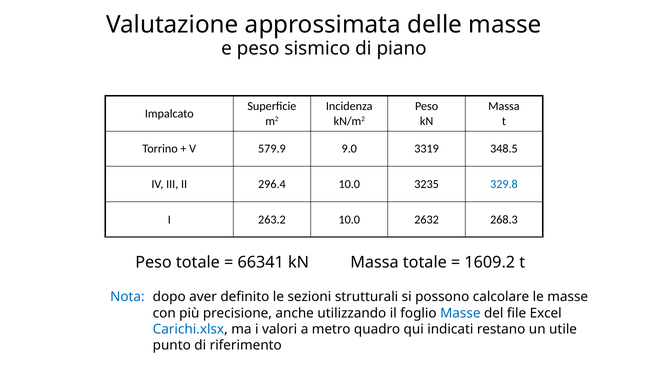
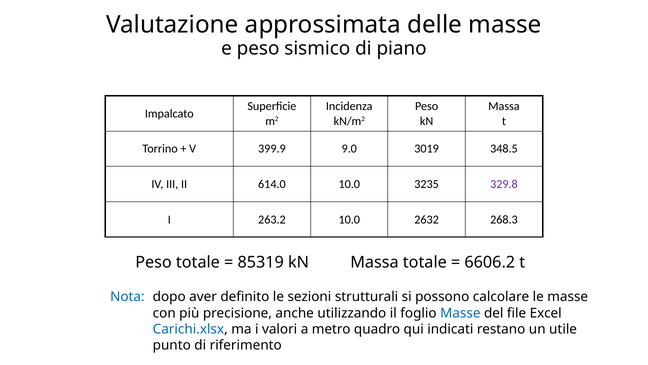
579.9: 579.9 -> 399.9
3319: 3319 -> 3019
296.4: 296.4 -> 614.0
329.8 colour: blue -> purple
66341: 66341 -> 85319
1609.2: 1609.2 -> 6606.2
